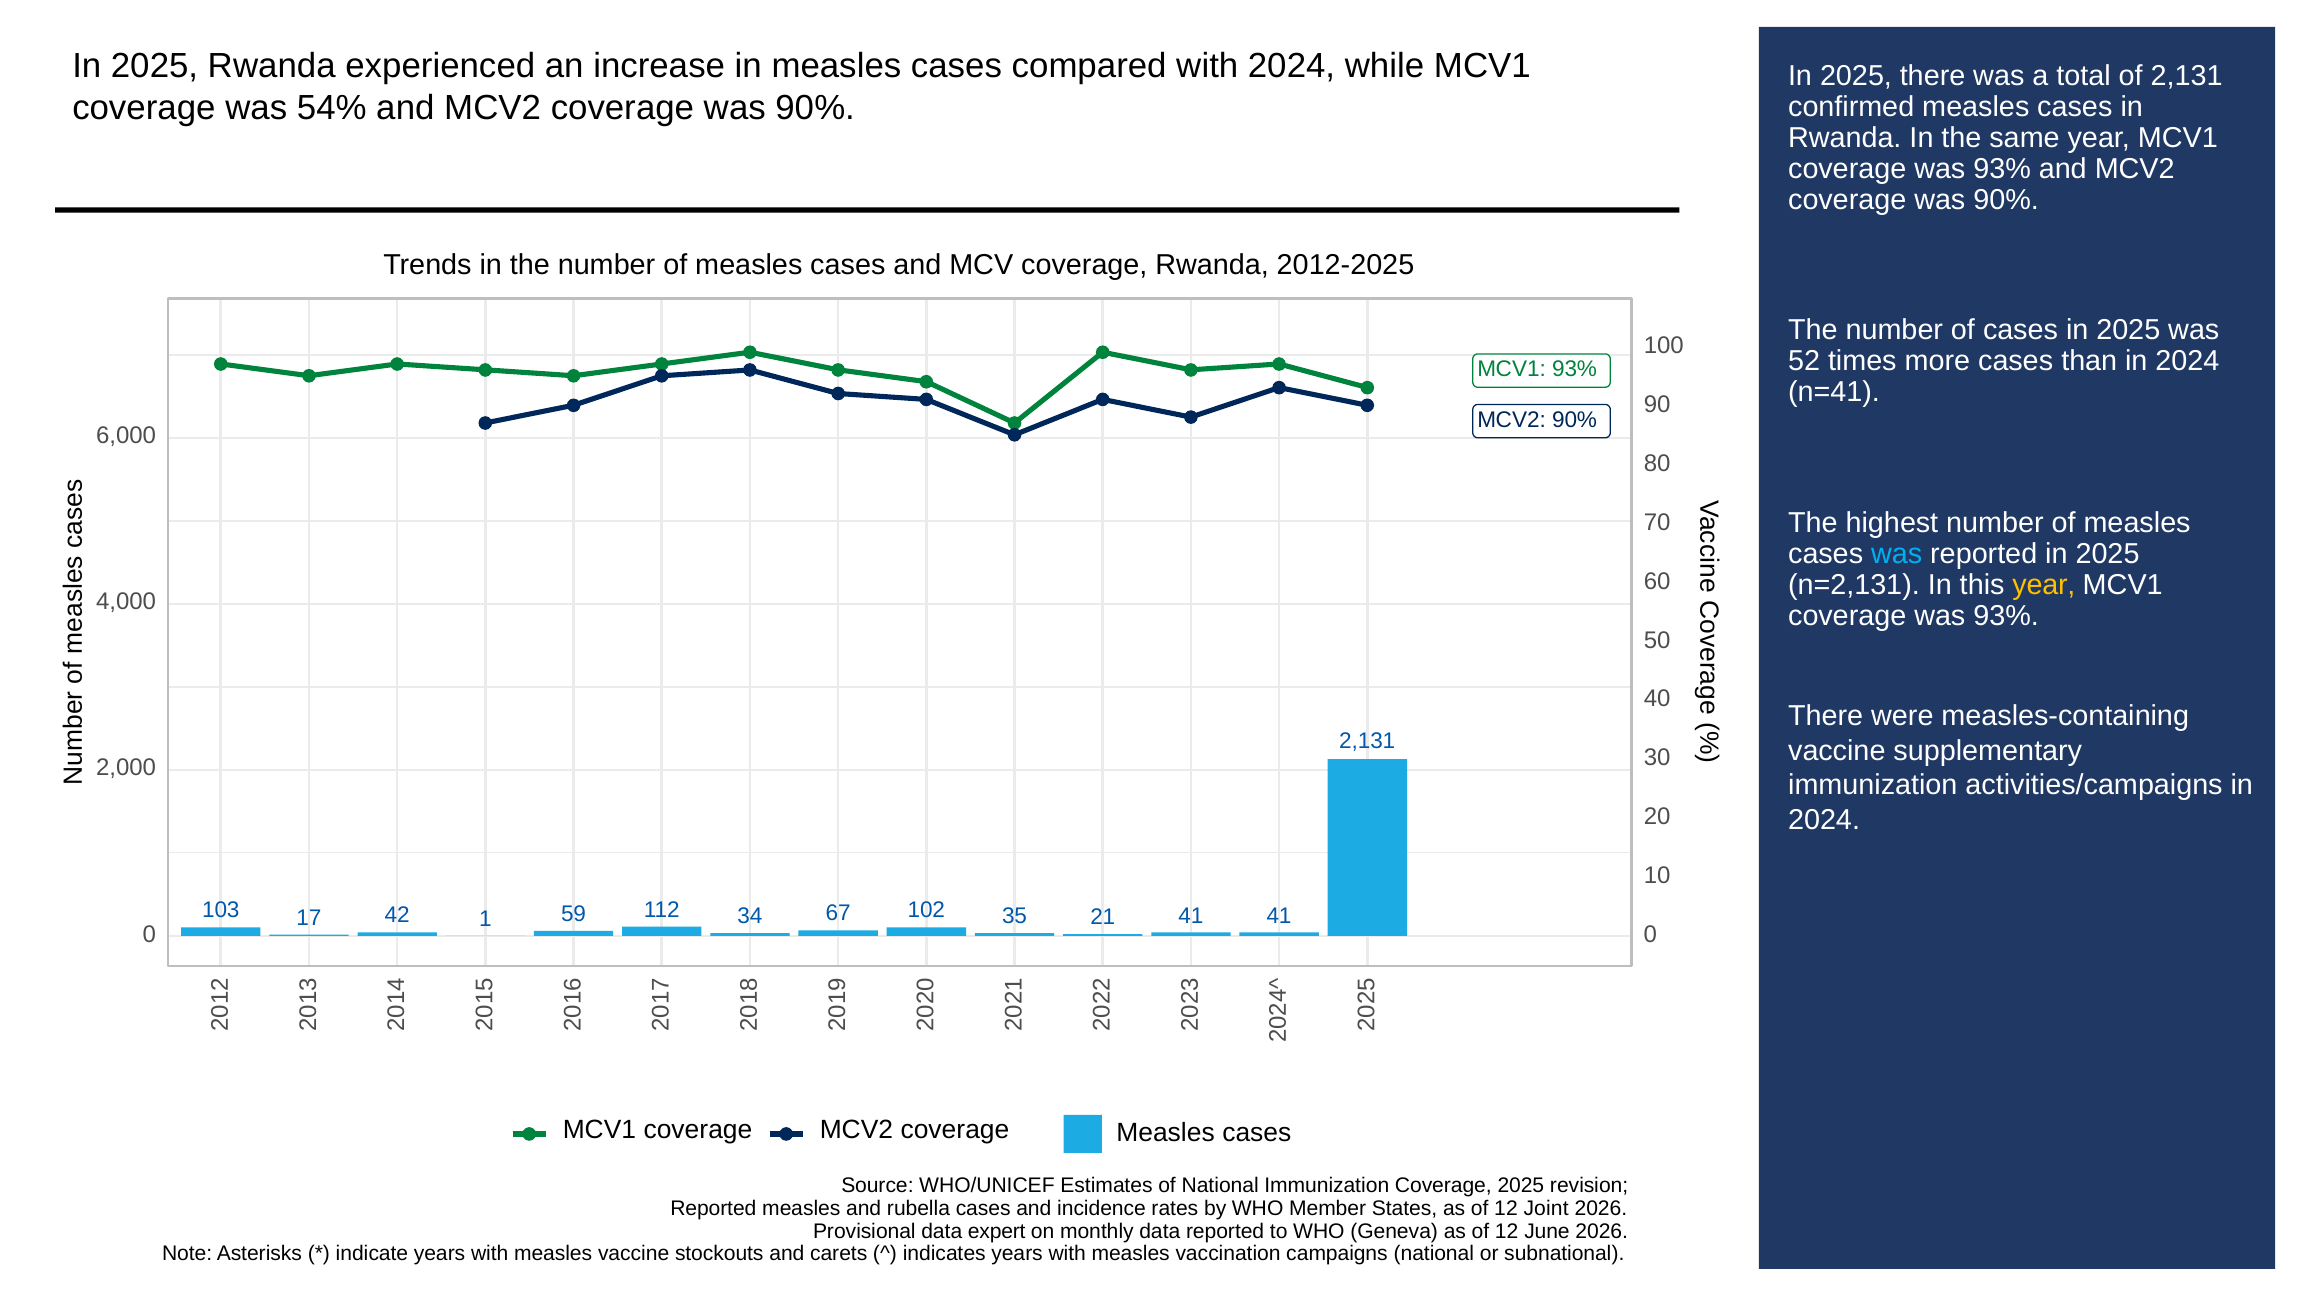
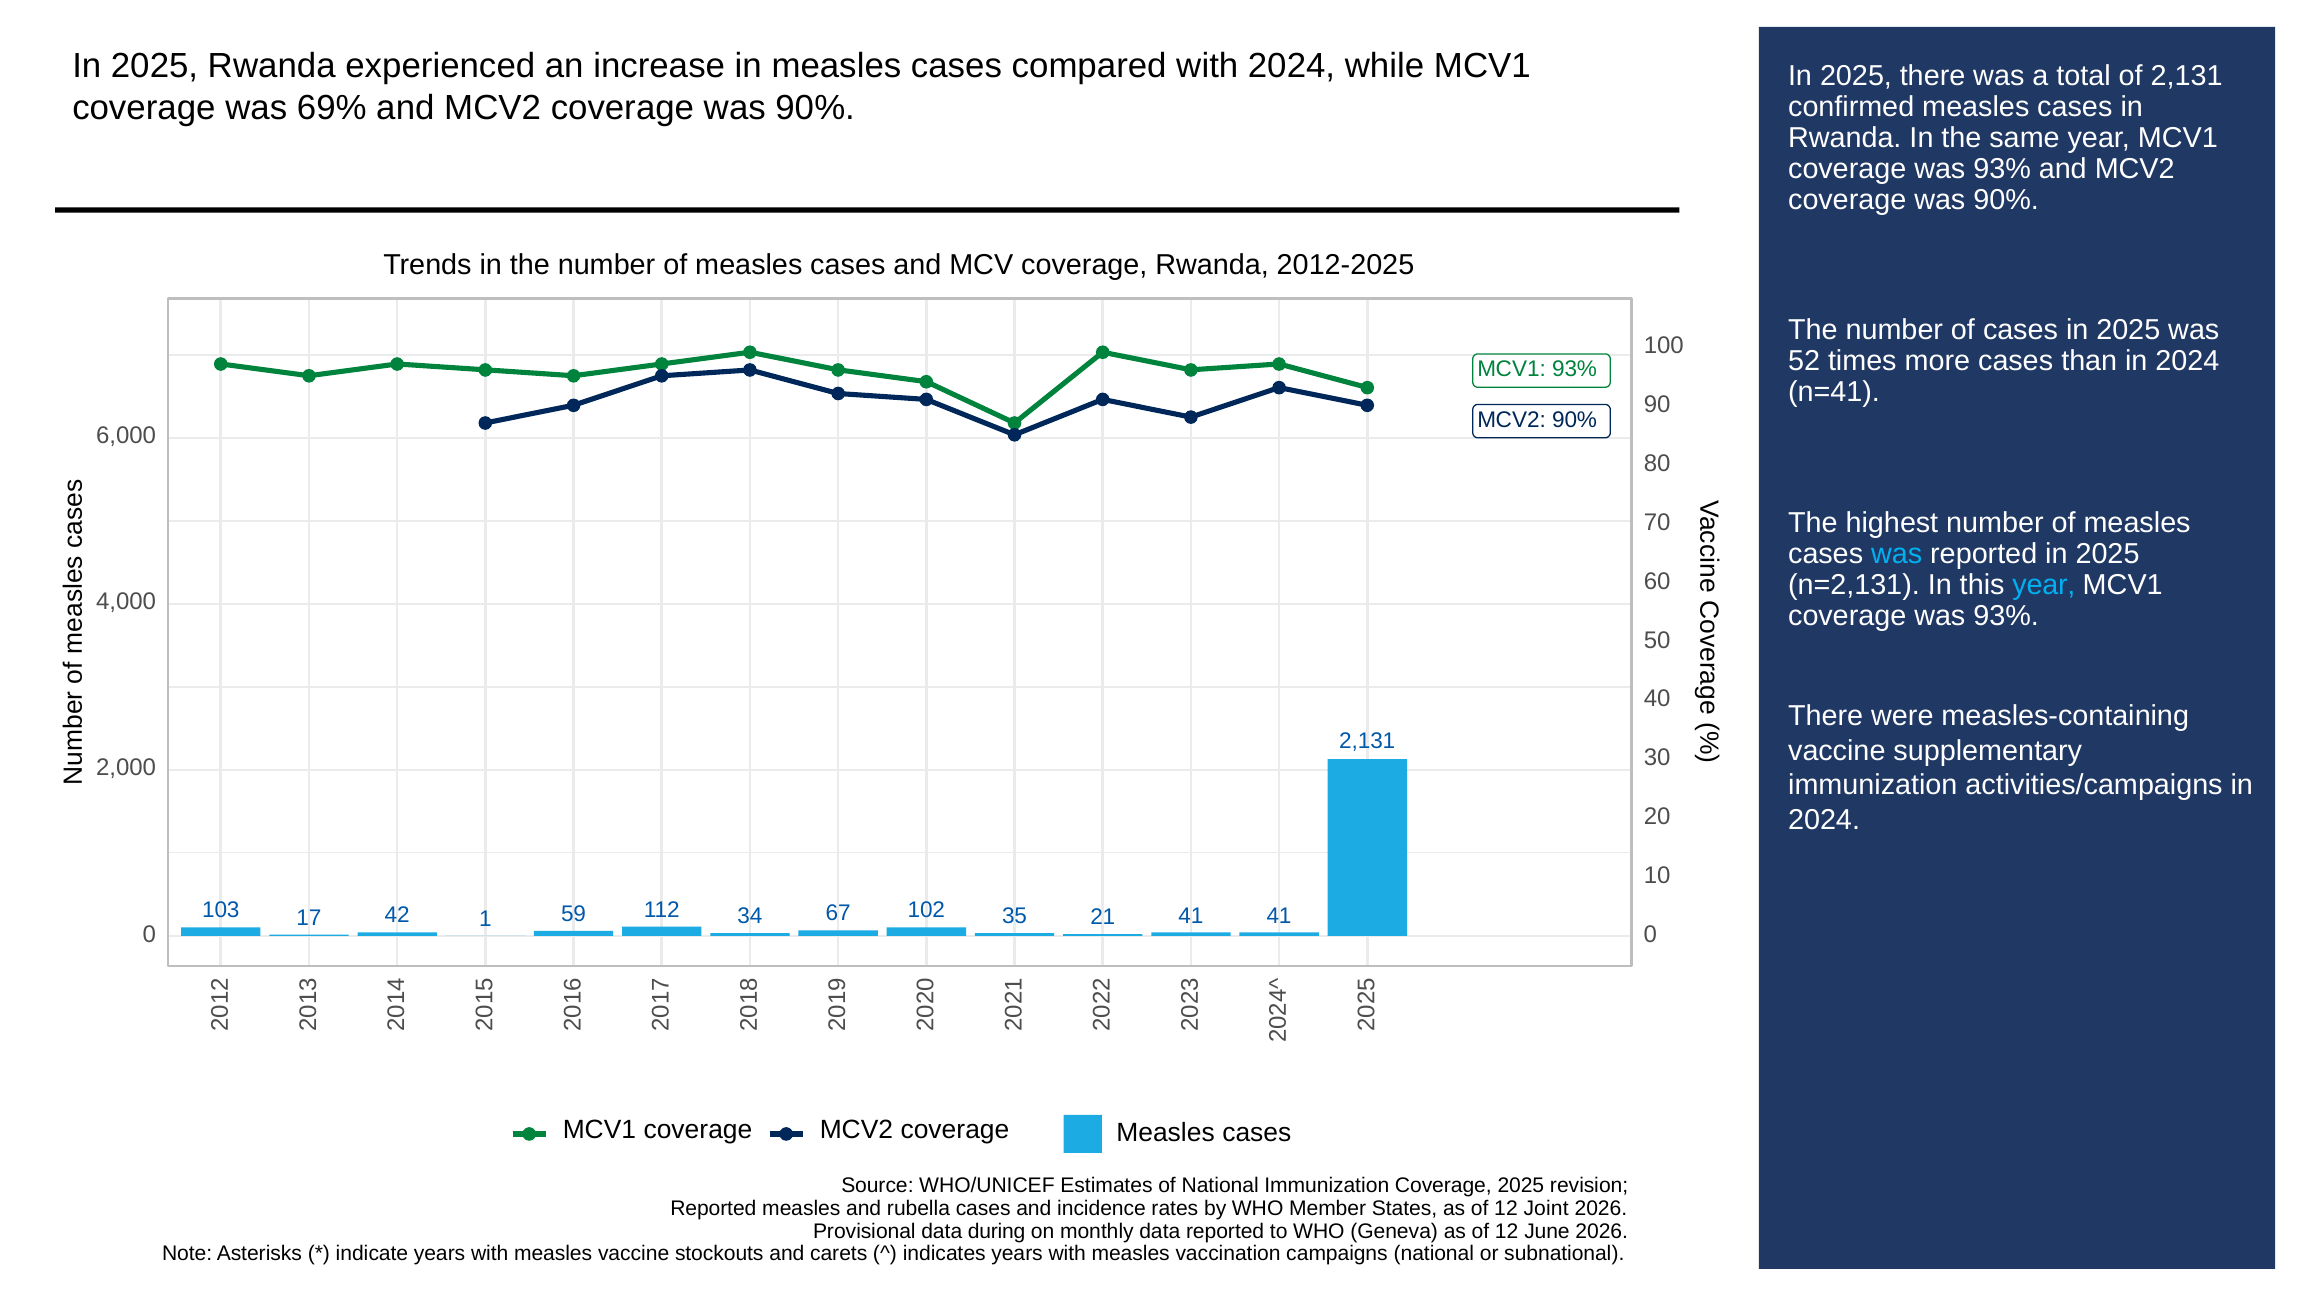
54%: 54% -> 69%
year at (2044, 585) colour: yellow -> light blue
expert: expert -> during
